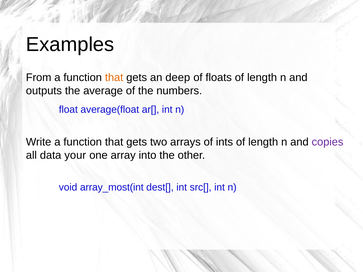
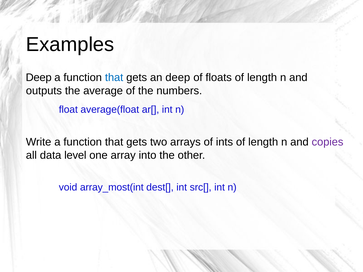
From at (39, 78): From -> Deep
that at (114, 78) colour: orange -> blue
your: your -> level
